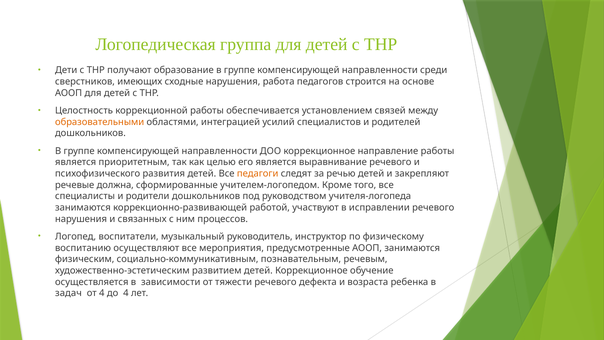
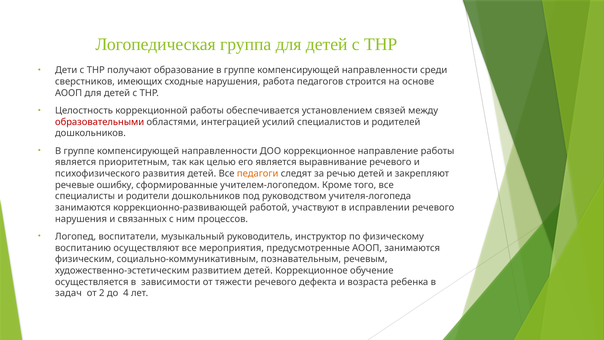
образовательными colour: orange -> red
должна: должна -> ошибку
от 4: 4 -> 2
